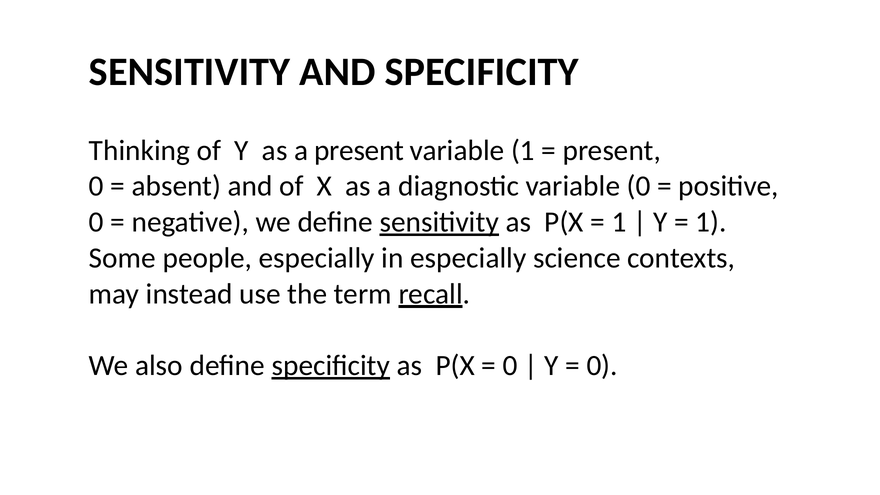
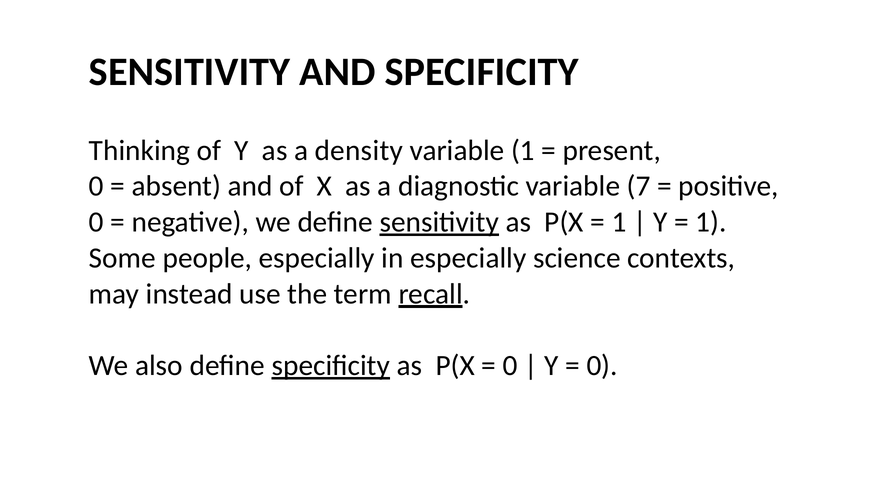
a present: present -> density
variable 0: 0 -> 7
